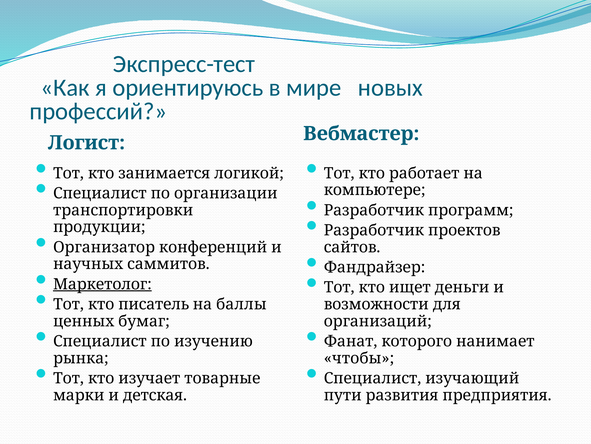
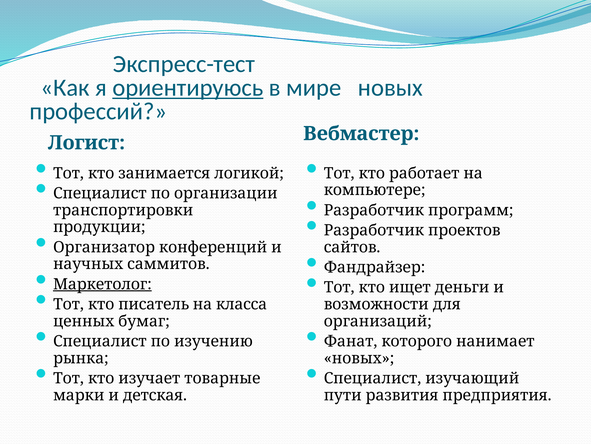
ориентируюсь underline: none -> present
баллы: баллы -> класса
чтобы at (359, 358): чтобы -> новых
